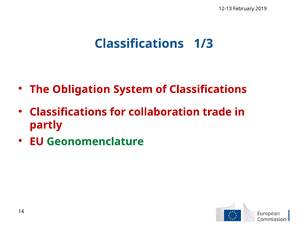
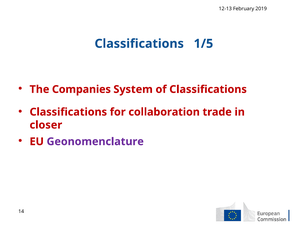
1/3: 1/3 -> 1/5
Obligation: Obligation -> Companies
partly: partly -> closer
Geonomenclature colour: green -> purple
